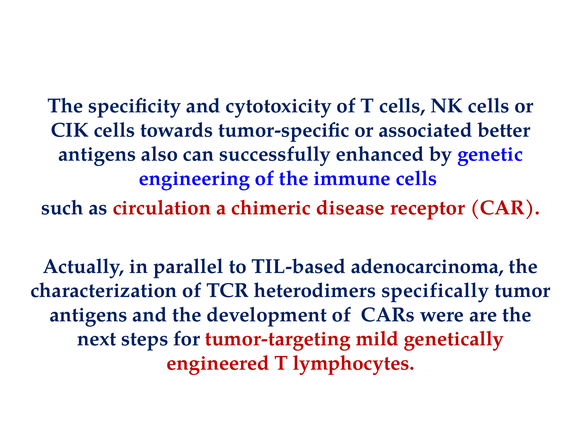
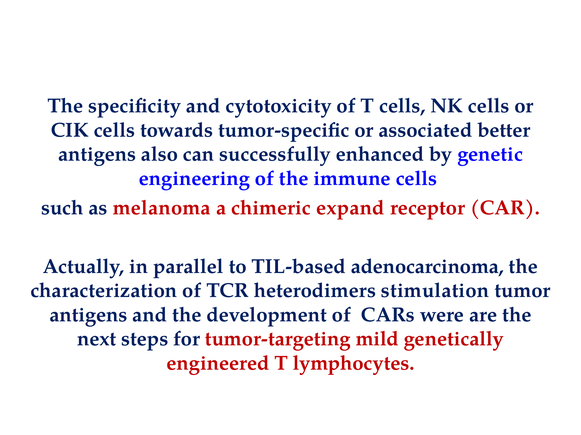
circulation: circulation -> melanoma
disease: disease -> expand
specifically: specifically -> stimulation
